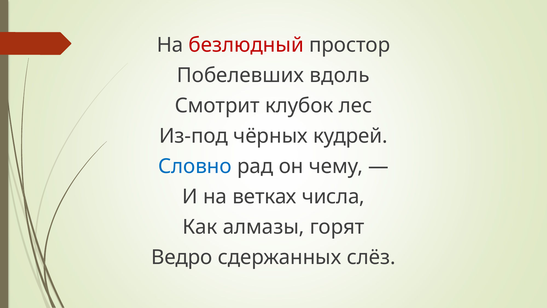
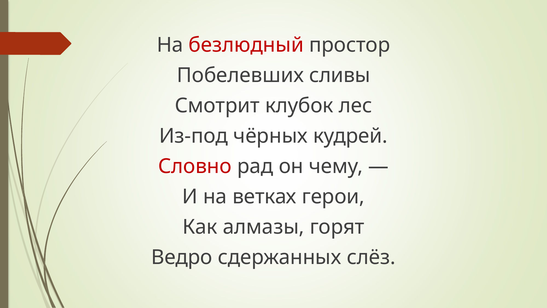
вдоль: вдоль -> сливы
Словно colour: blue -> red
числа: числа -> герои
